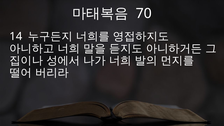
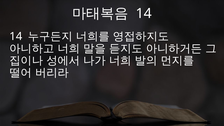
70 at (144, 13): 70 -> 14
